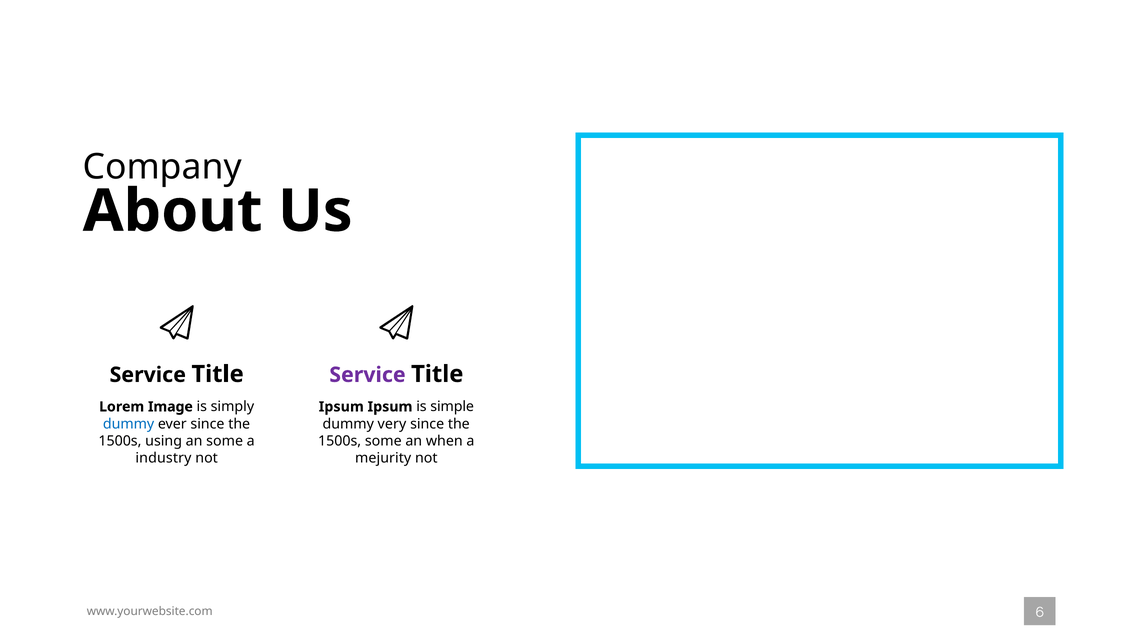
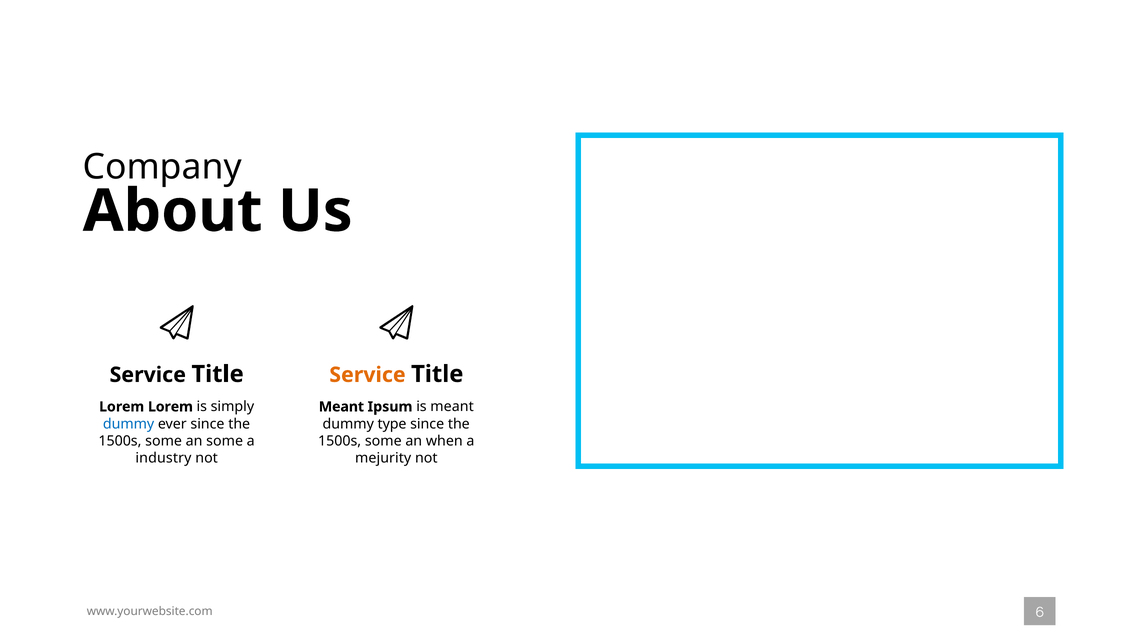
Service at (367, 375) colour: purple -> orange
Lorem Image: Image -> Lorem
Ipsum at (341, 407): Ipsum -> Meant
is simple: simple -> meant
very: very -> type
using at (164, 441): using -> some
